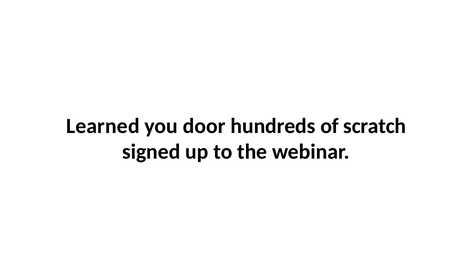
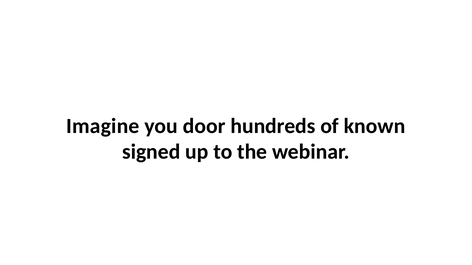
Learned: Learned -> Imagine
scratch: scratch -> known
